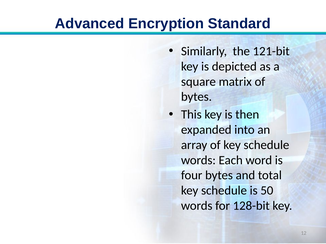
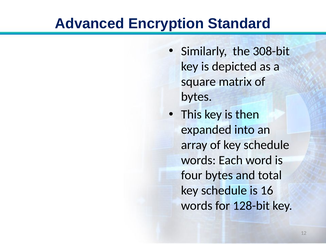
121-bit: 121-bit -> 308-bit
50: 50 -> 16
